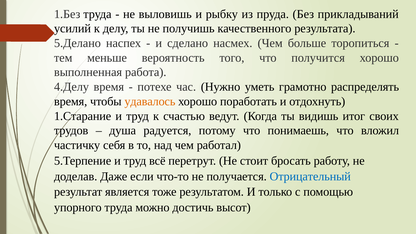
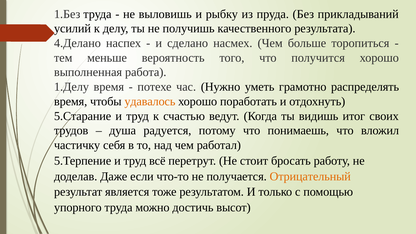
5.Делано: 5.Делано -> 4.Делано
4.Делу: 4.Делу -> 1.Делу
1.Старание: 1.Старание -> 5.Старание
Отрицательный colour: blue -> orange
